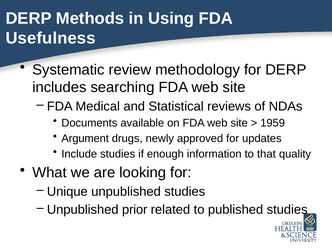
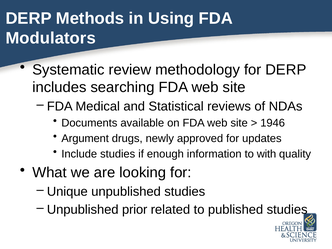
Usefulness: Usefulness -> Modulators
1959: 1959 -> 1946
that: that -> with
